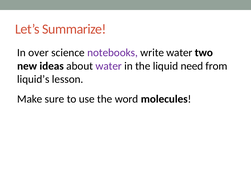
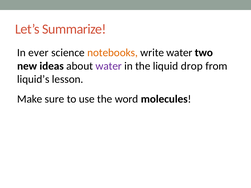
over: over -> ever
notebooks colour: purple -> orange
need: need -> drop
